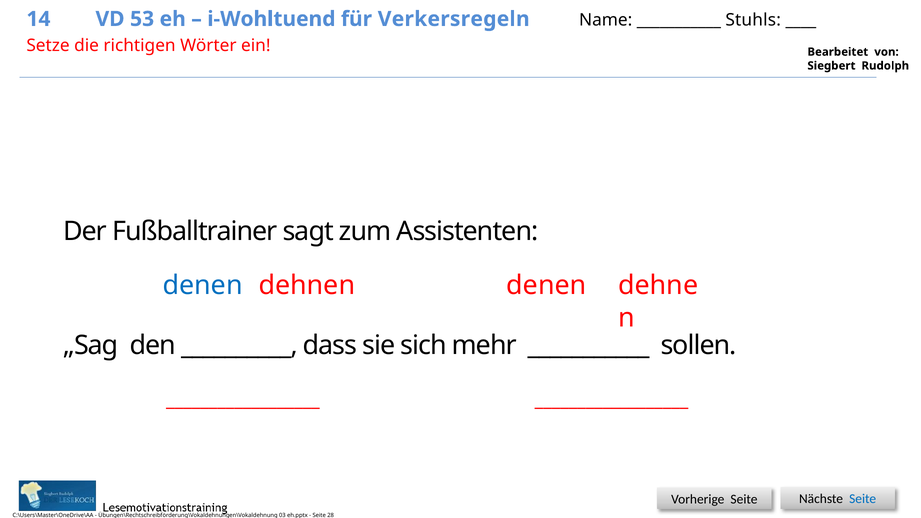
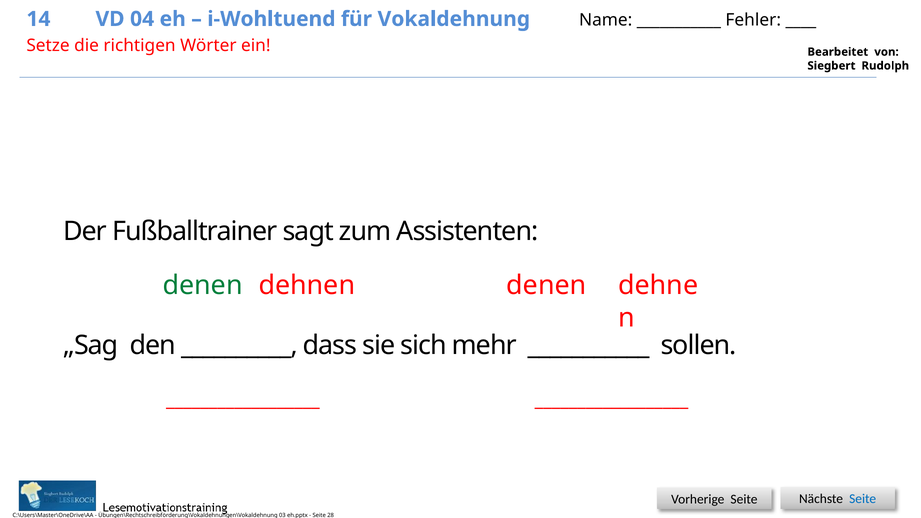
53: 53 -> 04
Verkersregeln: Verkersregeln -> Vokaldehnung
Stuhls: Stuhls -> Fehler
denen at (203, 286) colour: blue -> green
